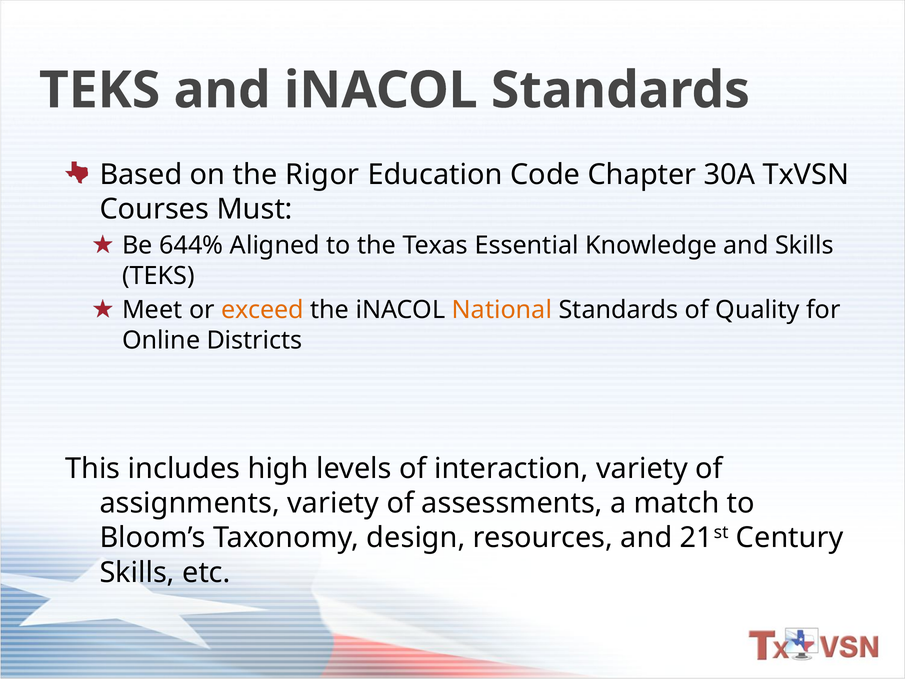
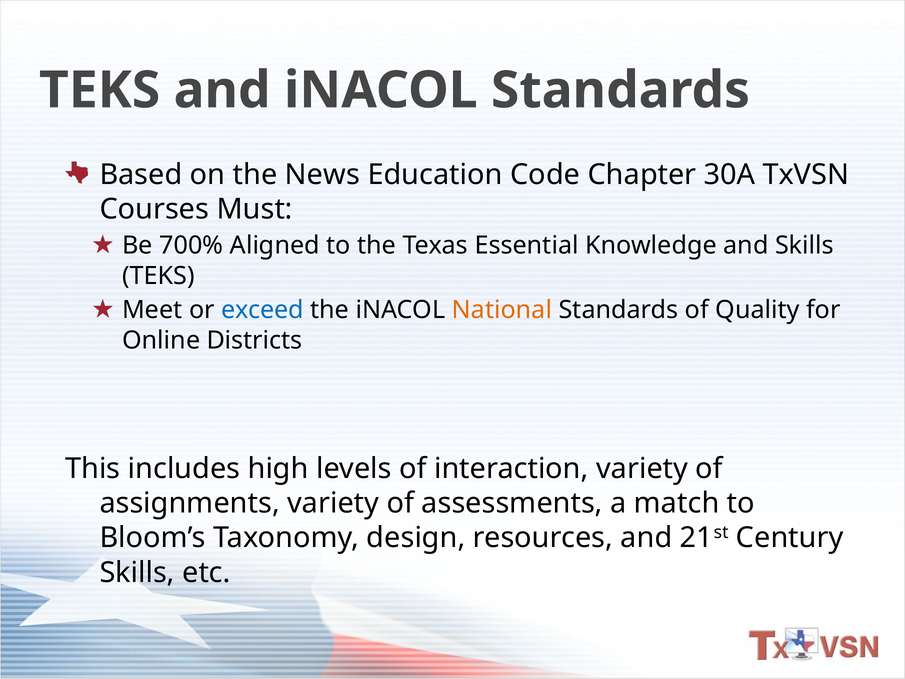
Rigor: Rigor -> News
644%: 644% -> 700%
exceed colour: orange -> blue
